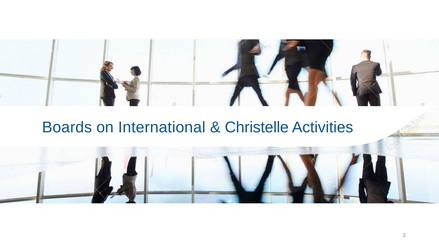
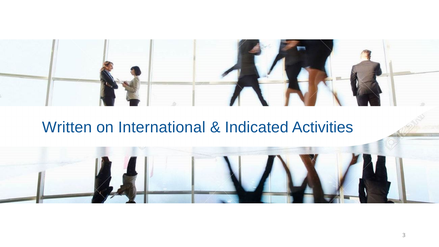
Boards: Boards -> Written
Christelle: Christelle -> Indicated
